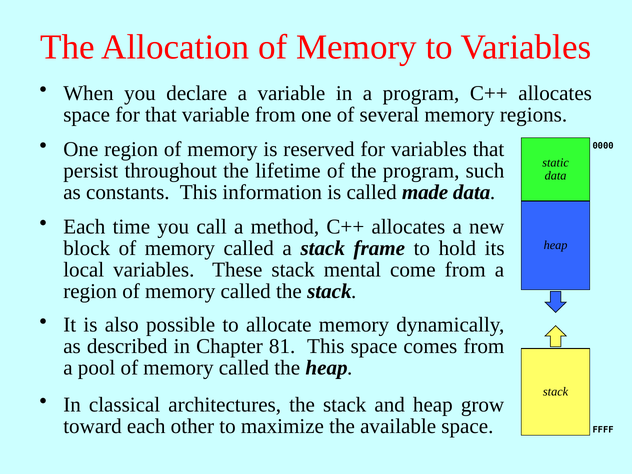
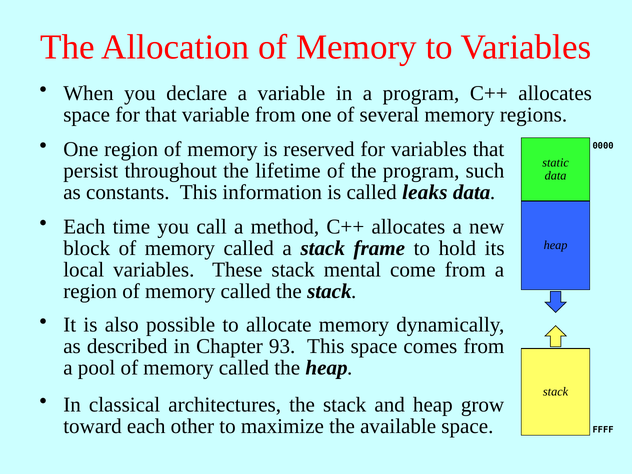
made: made -> leaks
81: 81 -> 93
